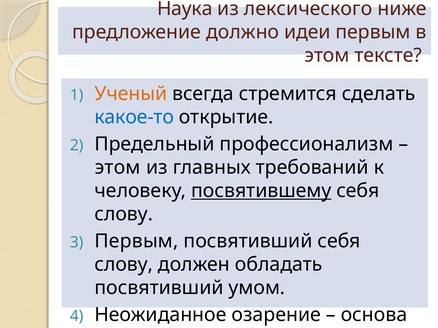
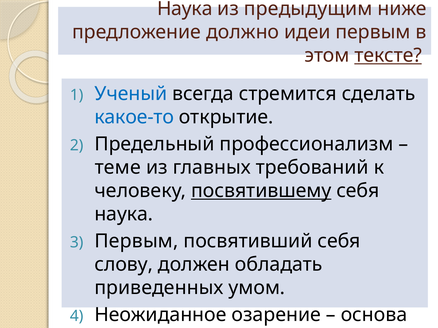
лексического: лексического -> предыдущим
тексте underline: none -> present
Ученый colour: orange -> blue
этом at (118, 168): этом -> теме
слову at (124, 214): слову -> наука
посвятивший at (159, 288): посвятивший -> приведенных
